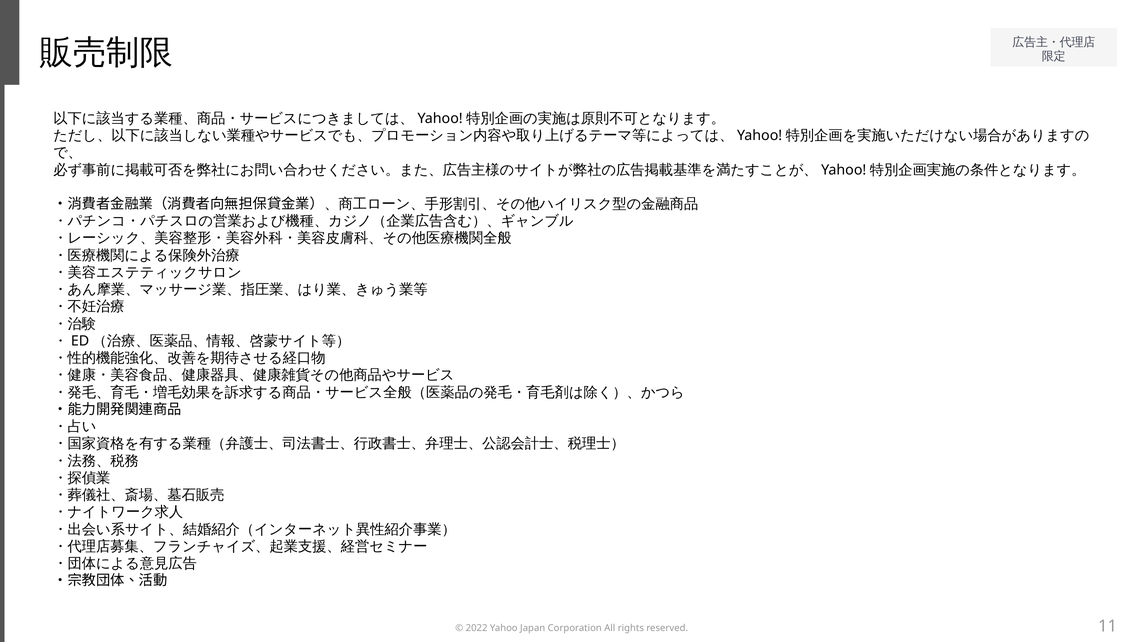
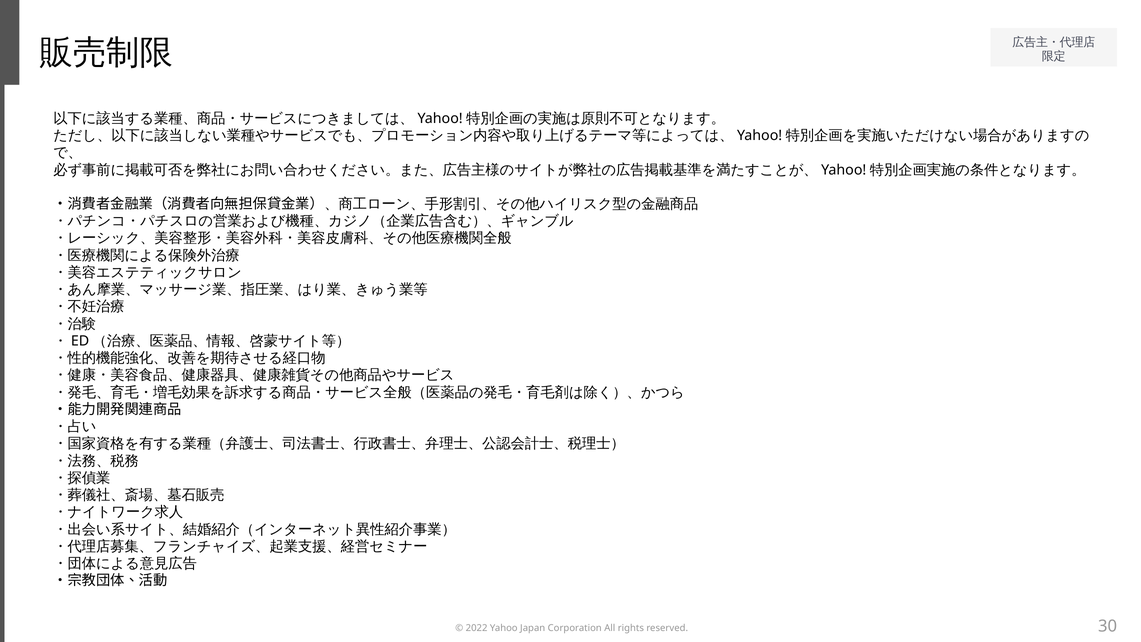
11: 11 -> 30
